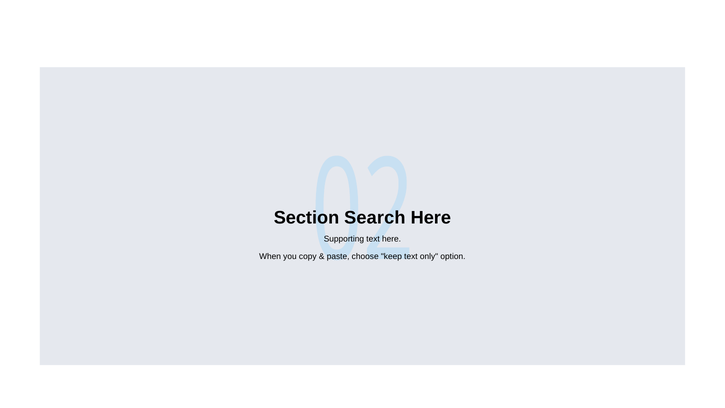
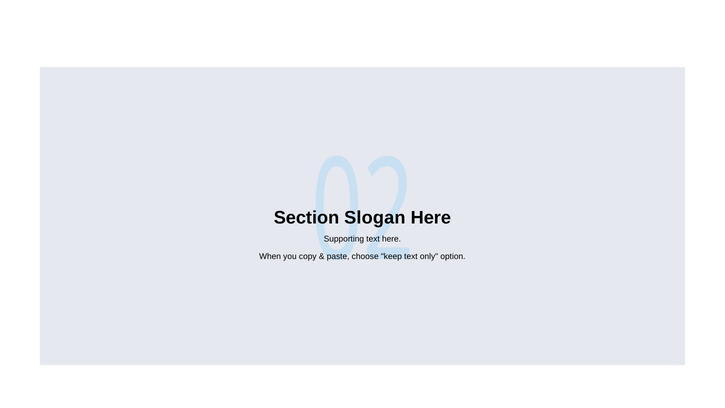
Search: Search -> Slogan
